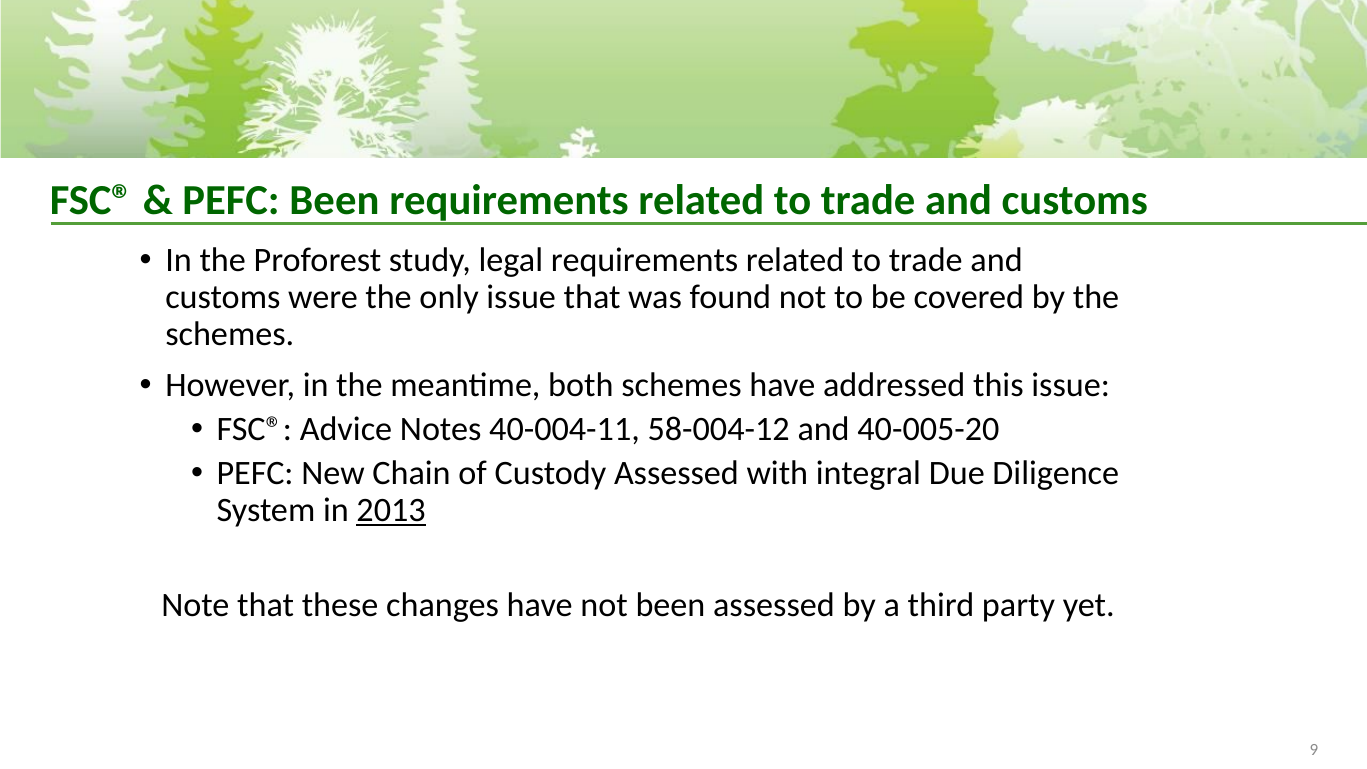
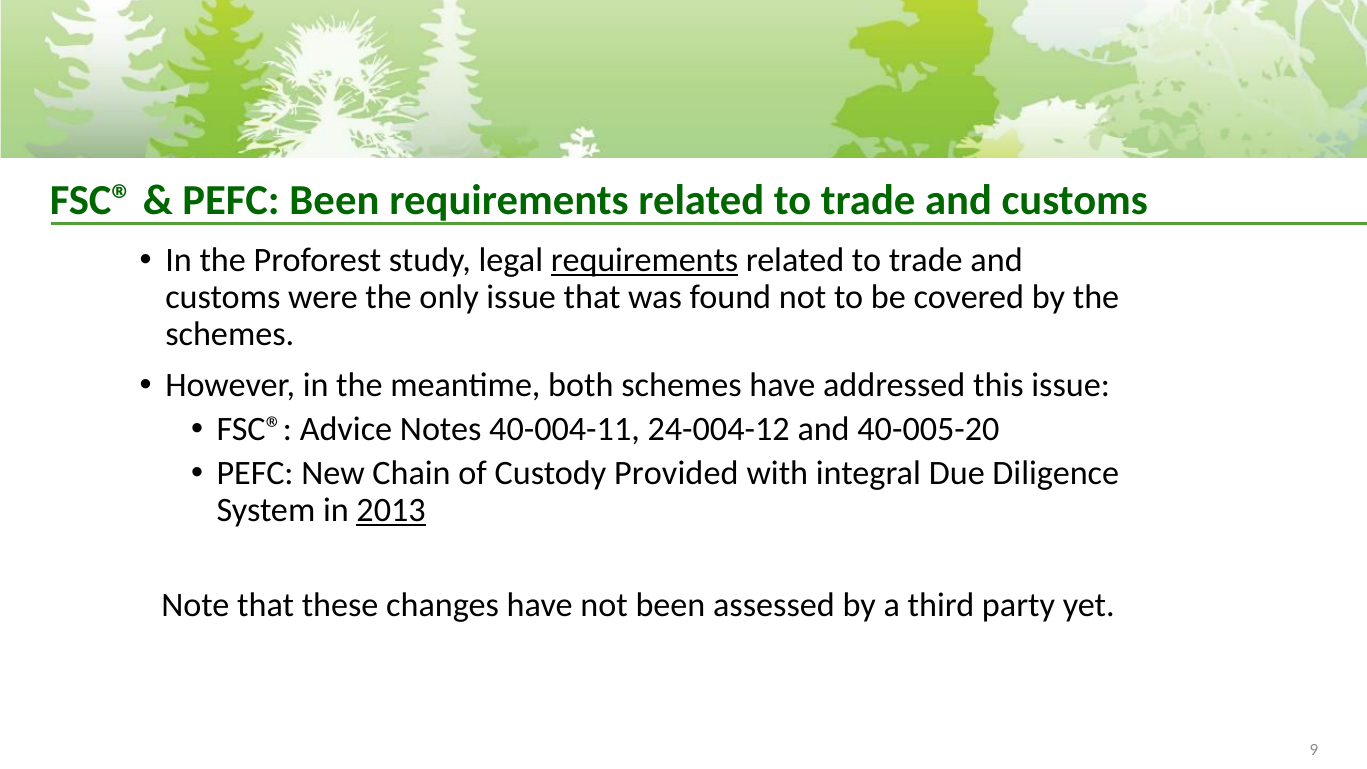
requirements at (645, 260) underline: none -> present
58-004-12: 58-004-12 -> 24-004-12
Custody Assessed: Assessed -> Provided
